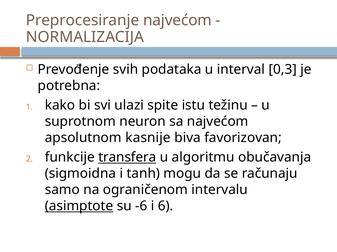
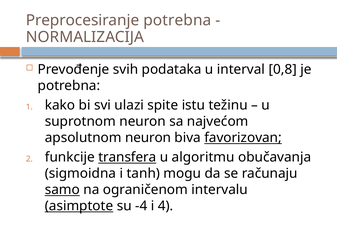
Preprocesiranje najvećom: najvećom -> potrebna
0,3: 0,3 -> 0,8
apsolutnom kasnije: kasnije -> neuron
favorizovan underline: none -> present
samo underline: none -> present
-6: -6 -> -4
6: 6 -> 4
